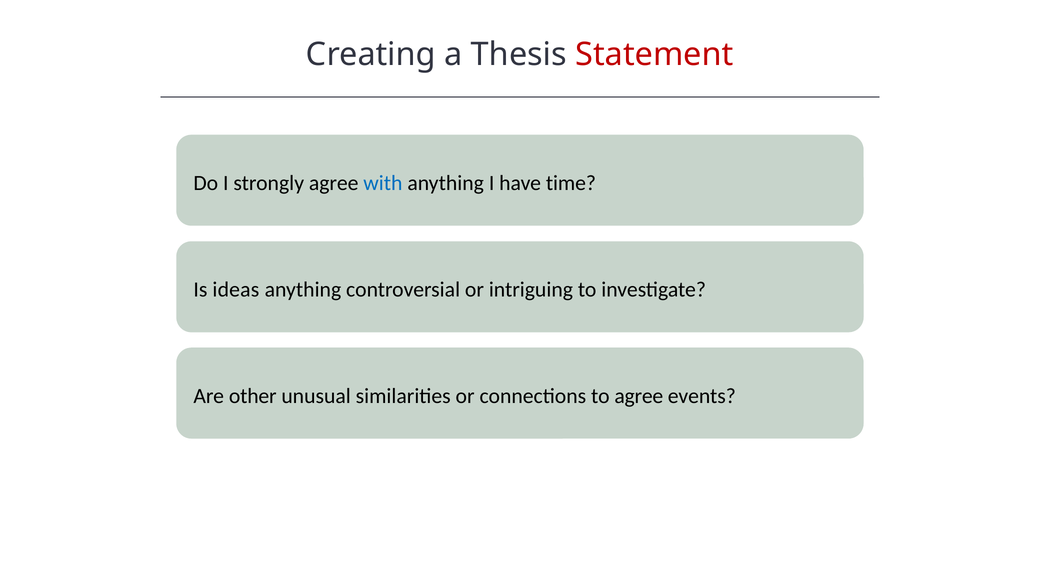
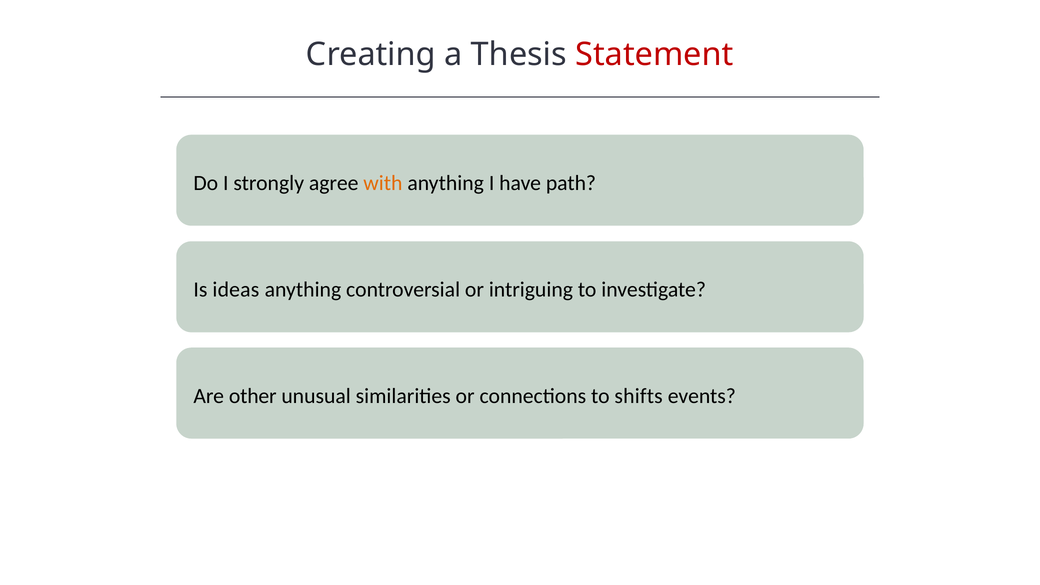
with colour: blue -> orange
time: time -> path
to agree: agree -> shifts
